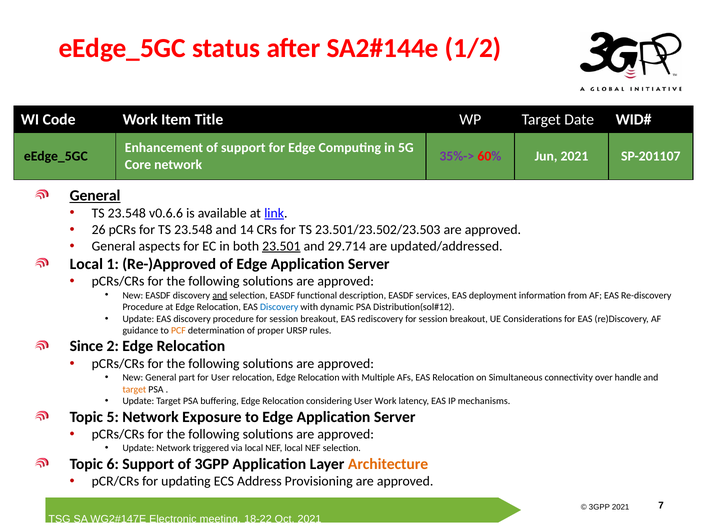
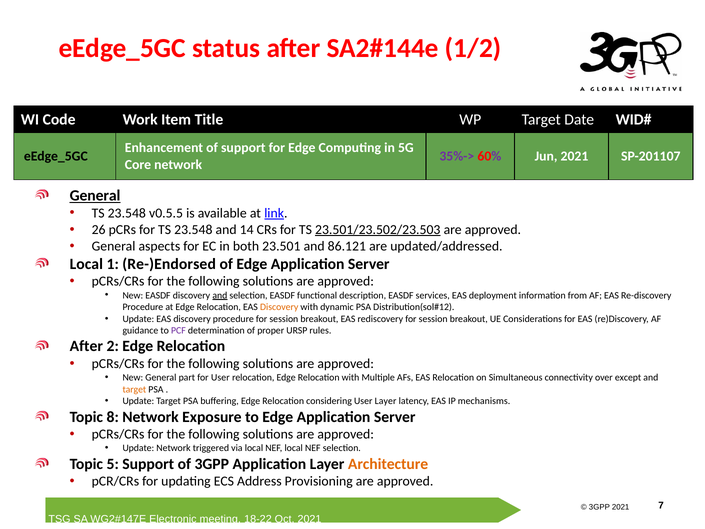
v0.6.6: v0.6.6 -> v0.5.5
23.501/23.502/23.503 underline: none -> present
23.501 underline: present -> none
29.714: 29.714 -> 86.121
Re-)Approved: Re-)Approved -> Re-)Endorsed
Discovery at (279, 307) colour: blue -> orange
PCF colour: orange -> purple
Since at (86, 346): Since -> After
handle: handle -> except
User Work: Work -> Layer
5: 5 -> 8
6: 6 -> 5
